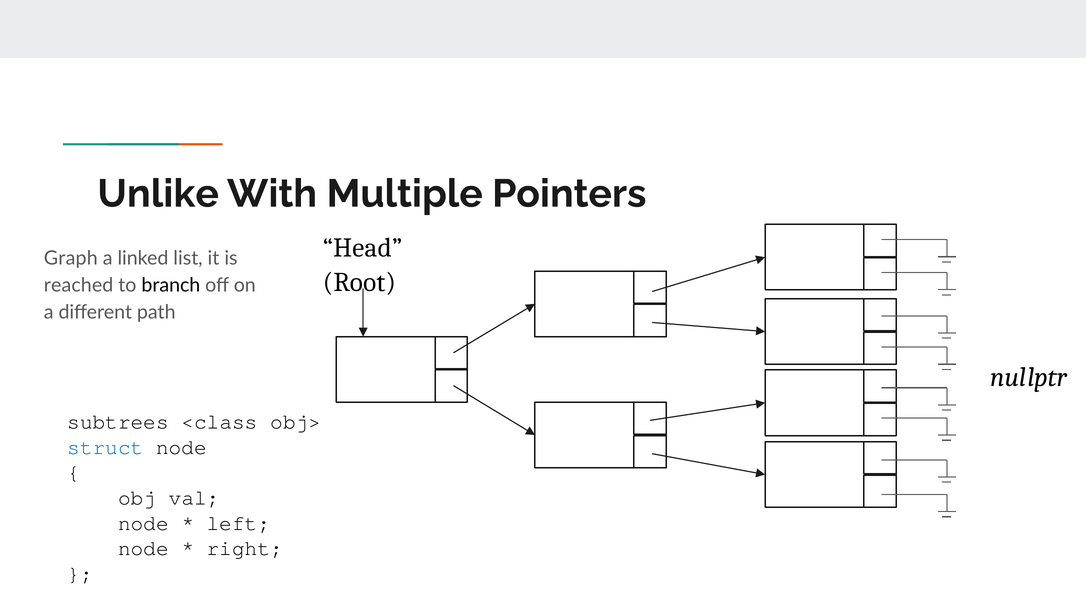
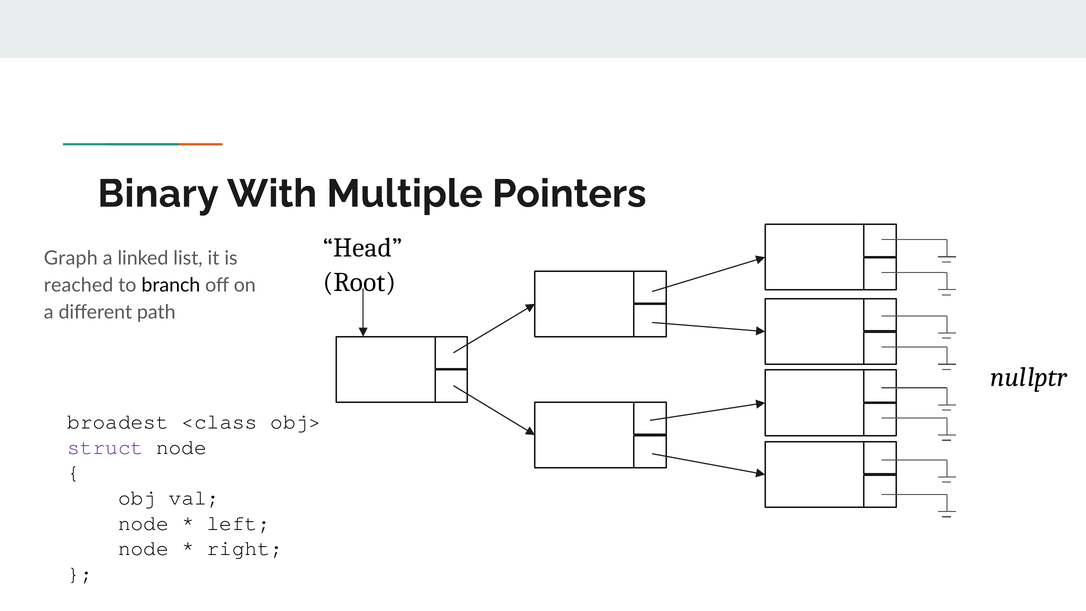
Unlike: Unlike -> Binary
subtrees: subtrees -> broadest
struct colour: blue -> purple
